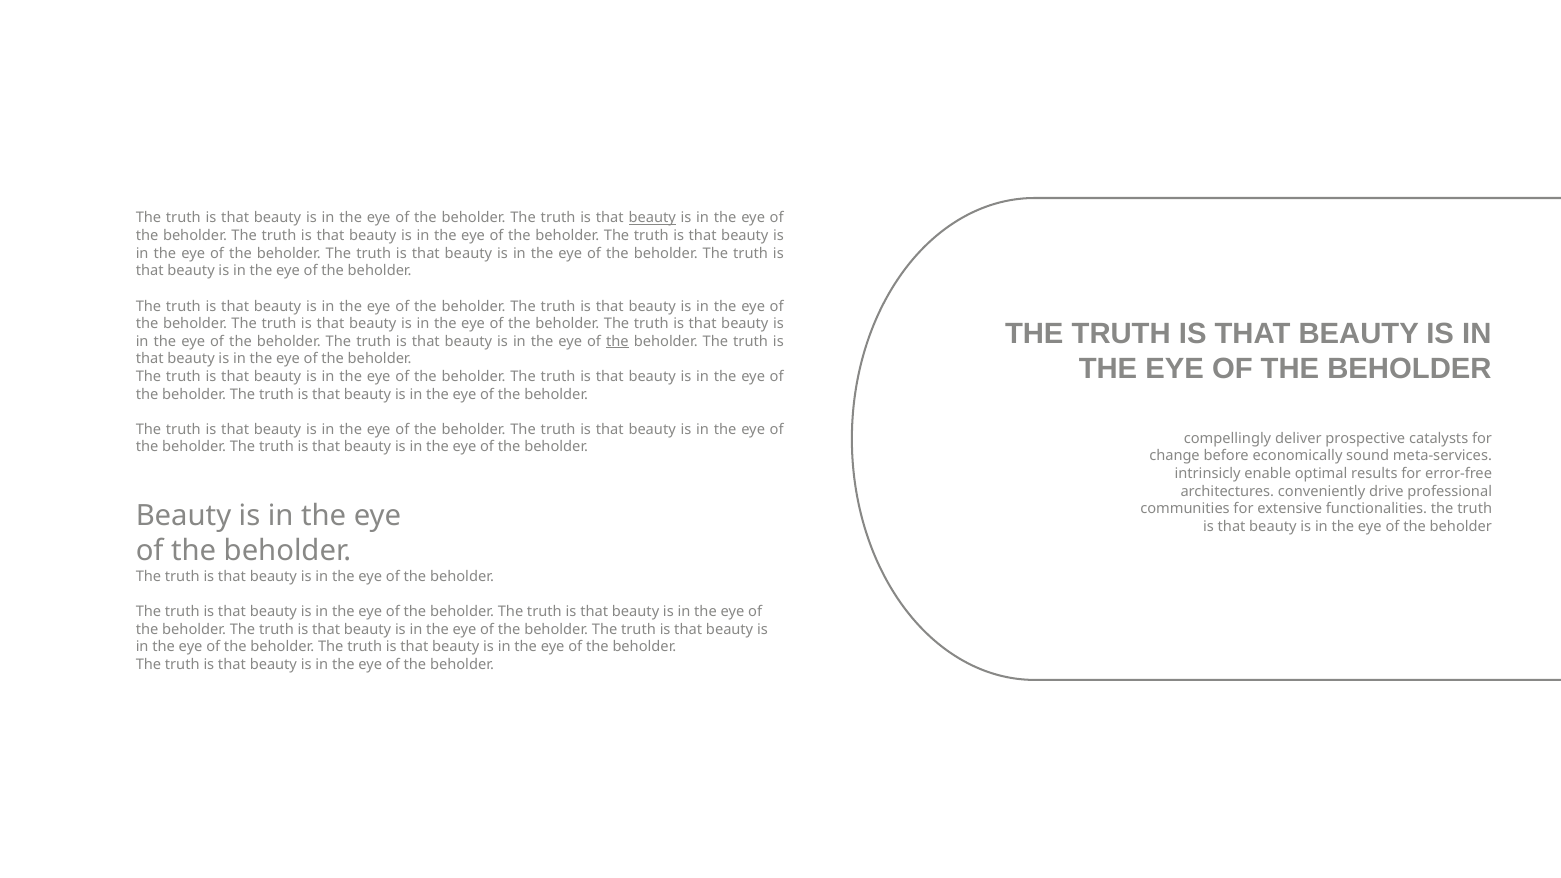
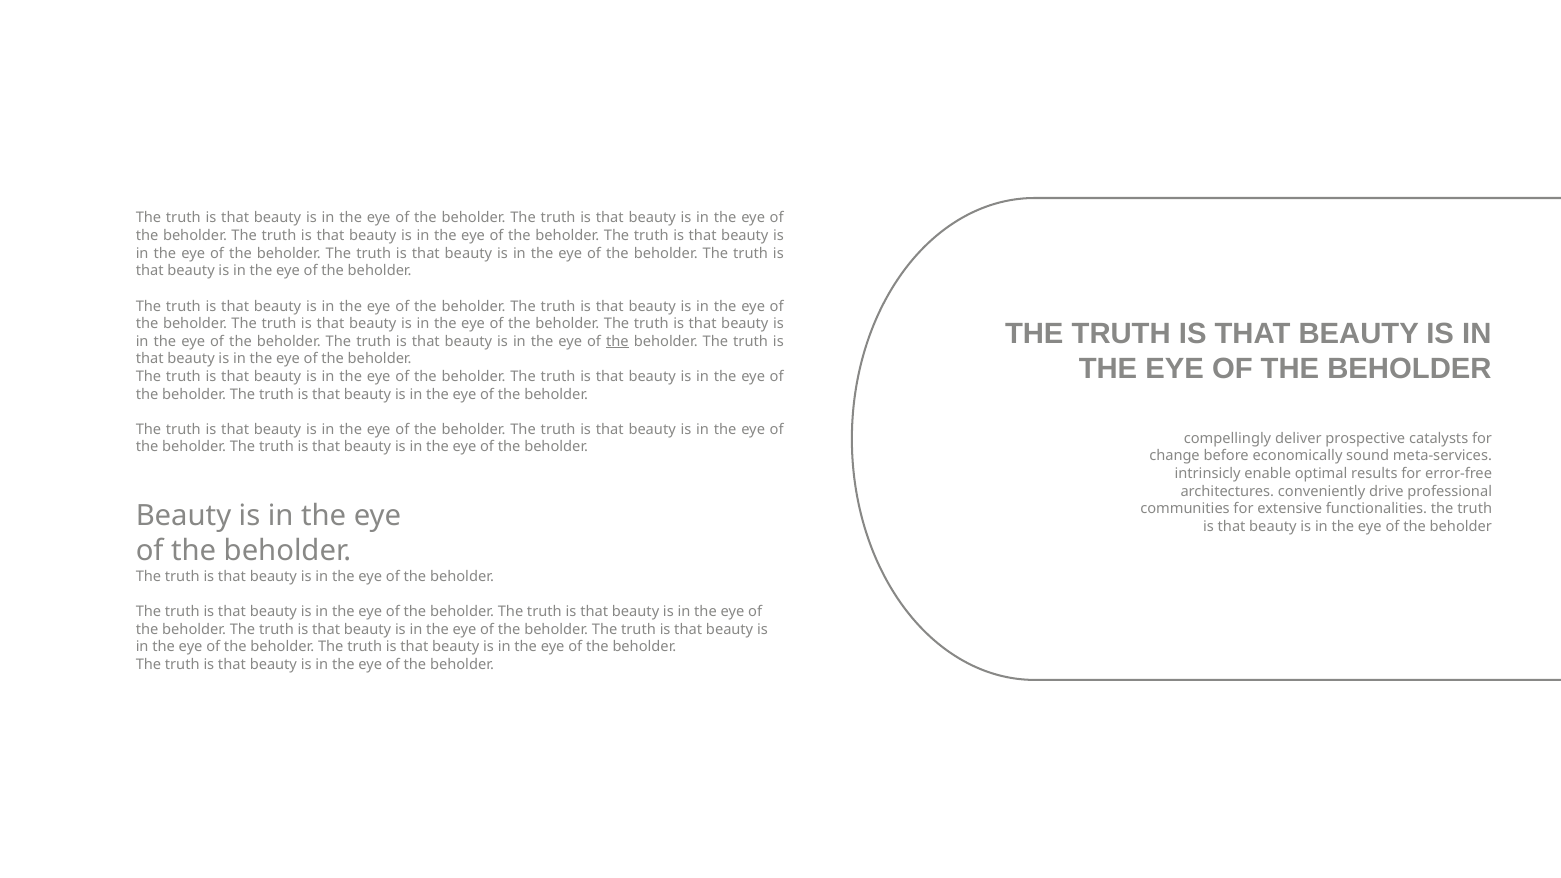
beauty at (652, 218) underline: present -> none
